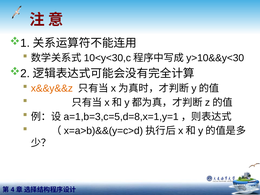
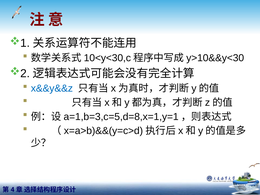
x&&y&&z colour: orange -> blue
